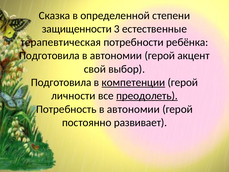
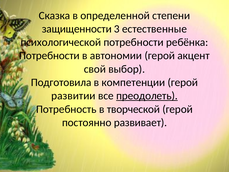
терапевтическая: терапевтическая -> психологической
Подготовила at (49, 56): Подготовила -> Потребности
компетенции underline: present -> none
личности: личности -> развитии
Потребность в автономии: автономии -> творческой
